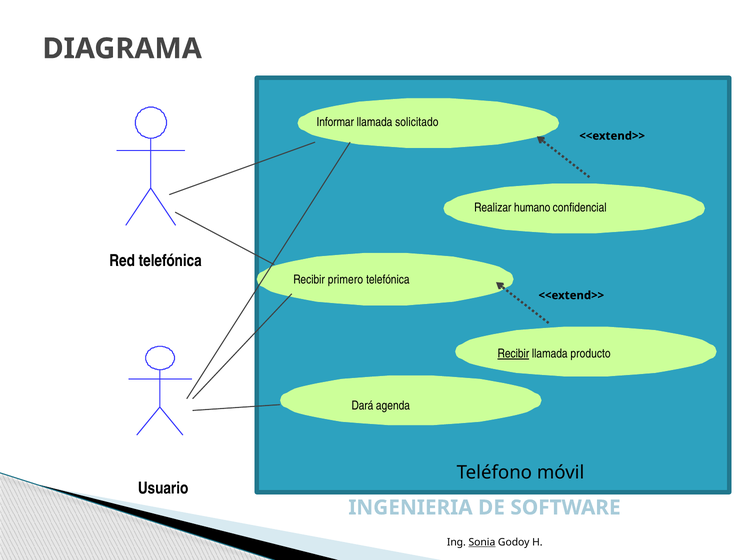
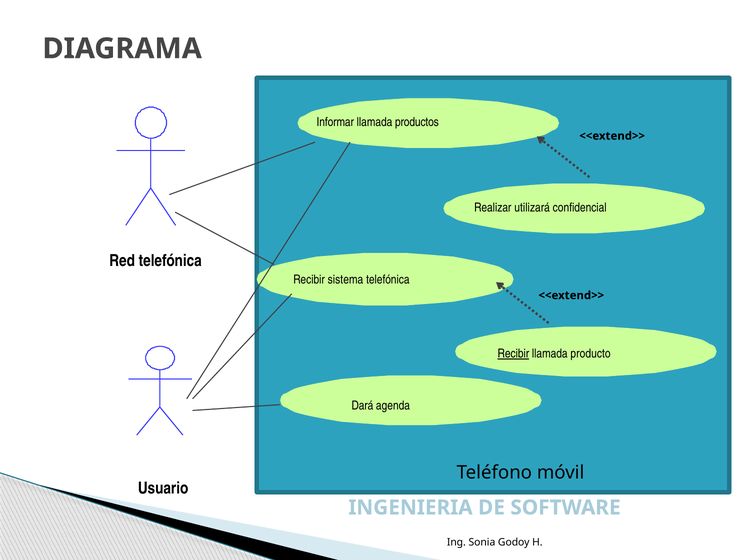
solicitado: solicitado -> productos
humano: humano -> utilizará
primero: primero -> sistema
Sonia underline: present -> none
